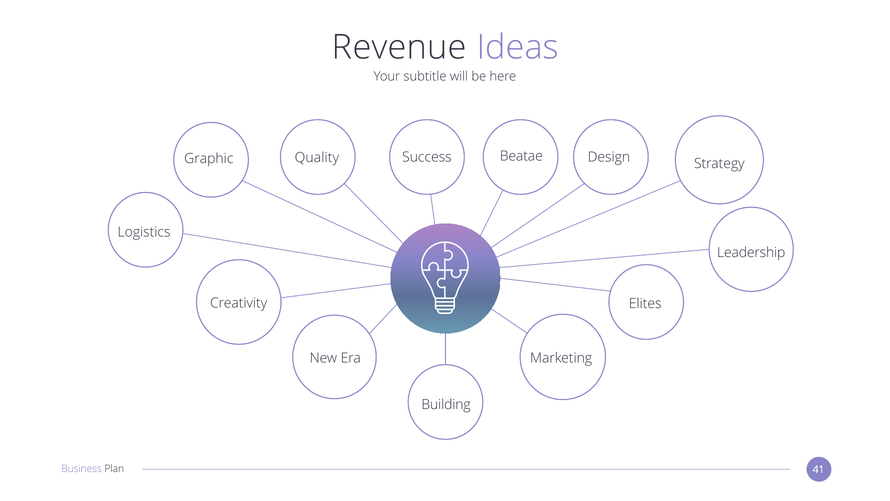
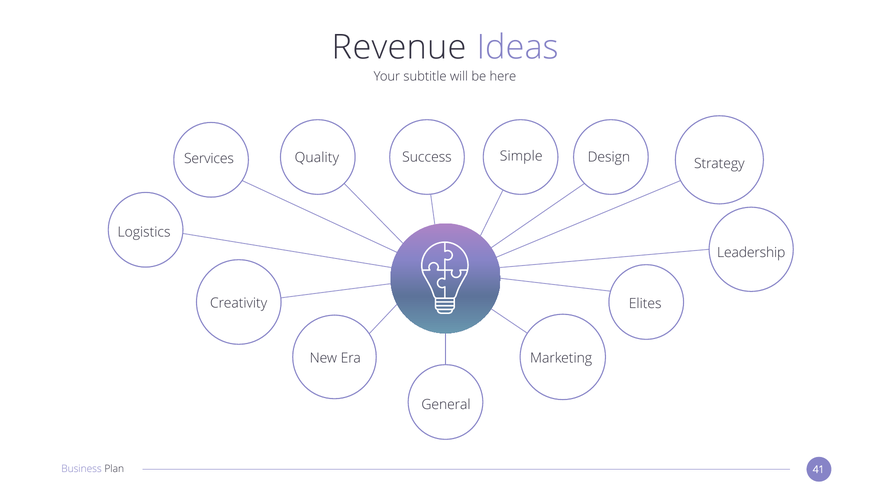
Beatae: Beatae -> Simple
Graphic: Graphic -> Services
Building: Building -> General
